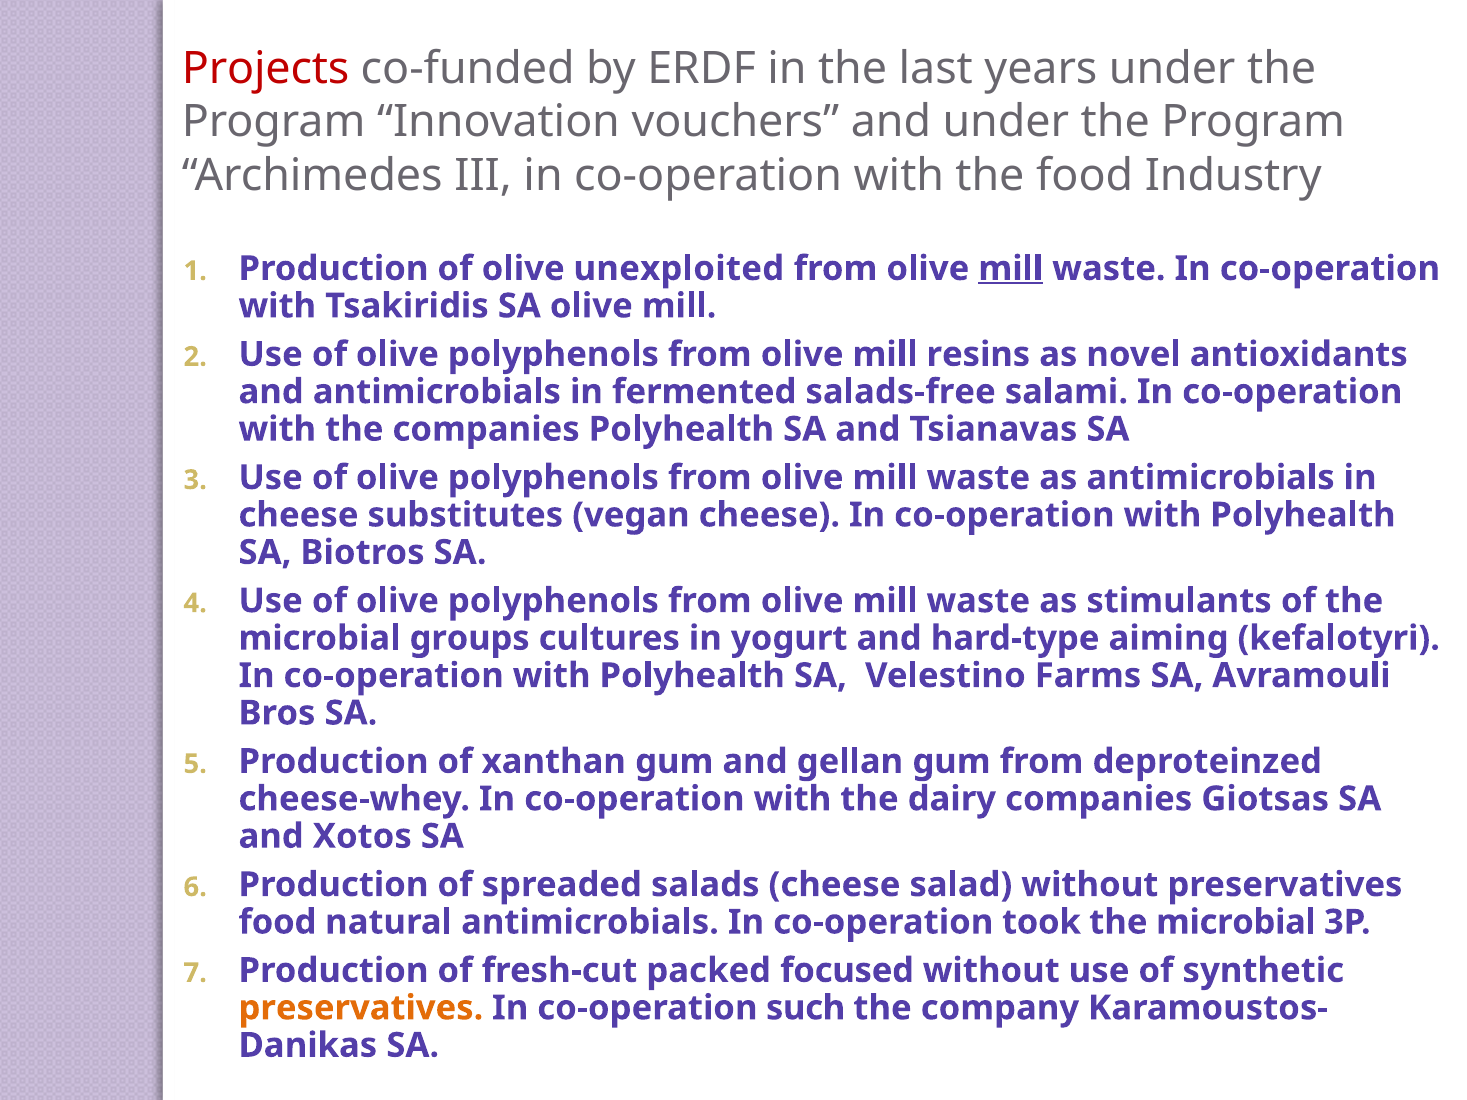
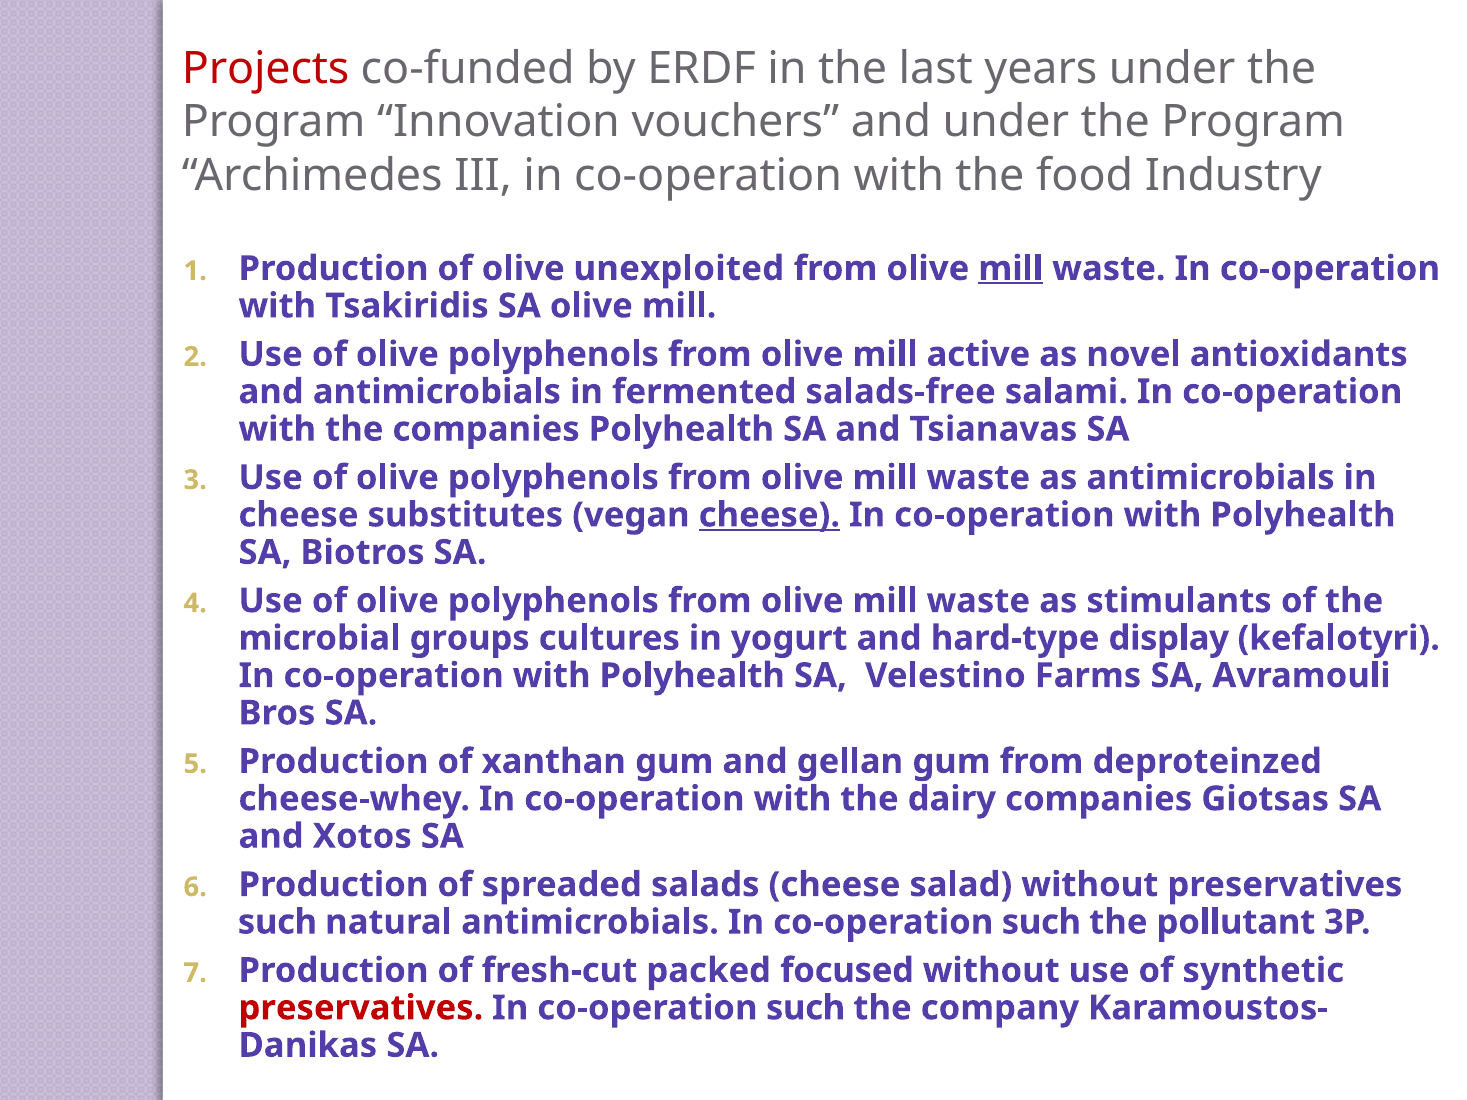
resins: resins -> active
cheese at (769, 515) underline: none -> present
aiming: aiming -> display
food at (277, 922): food -> such
antimicrobials In co-operation took: took -> such
microbial at (1236, 922): microbial -> pollutant
preservatives at (361, 1008) colour: orange -> red
